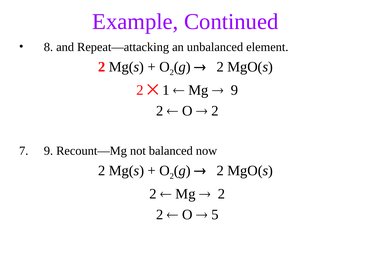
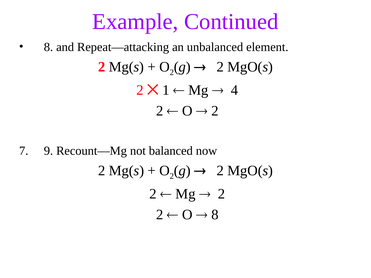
9 at (235, 90): 9 -> 4
5 at (215, 215): 5 -> 8
